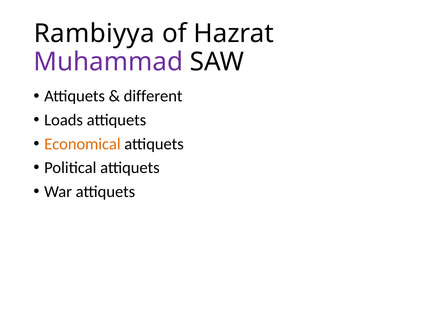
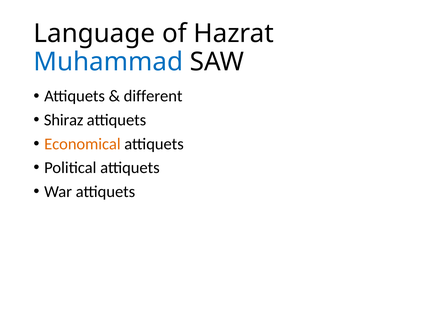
Rambiyya: Rambiyya -> Language
Muhammad colour: purple -> blue
Loads: Loads -> Shiraz
